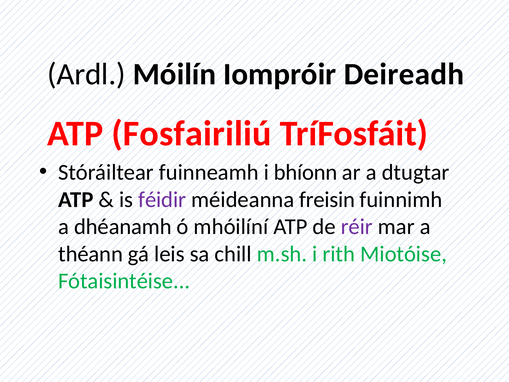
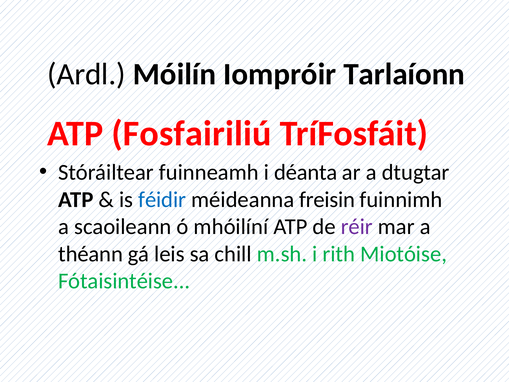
Deireadh: Deireadh -> Tarlaíonn
bhíonn: bhíonn -> déanta
féidir colour: purple -> blue
dhéanamh: dhéanamh -> scaoileann
